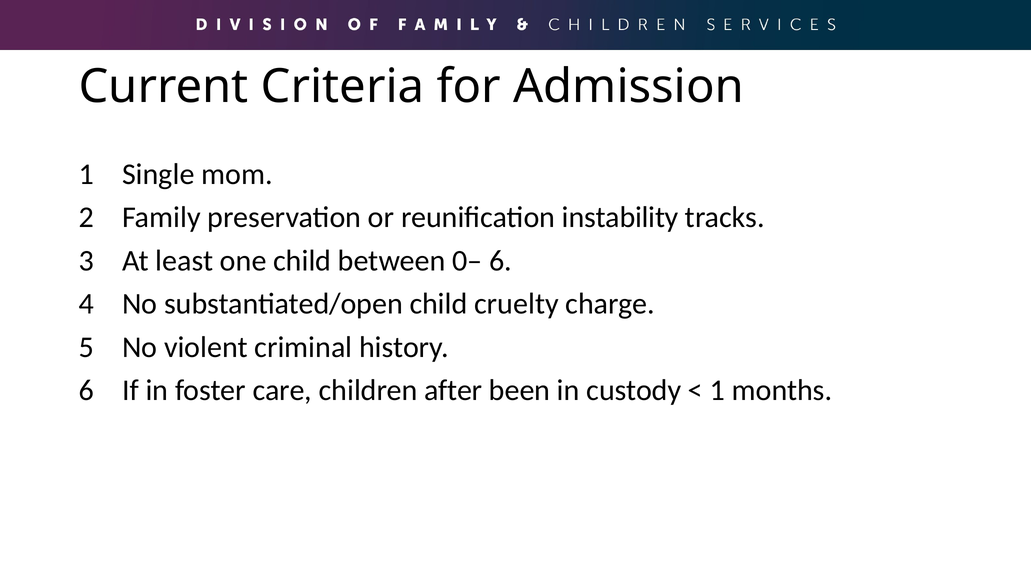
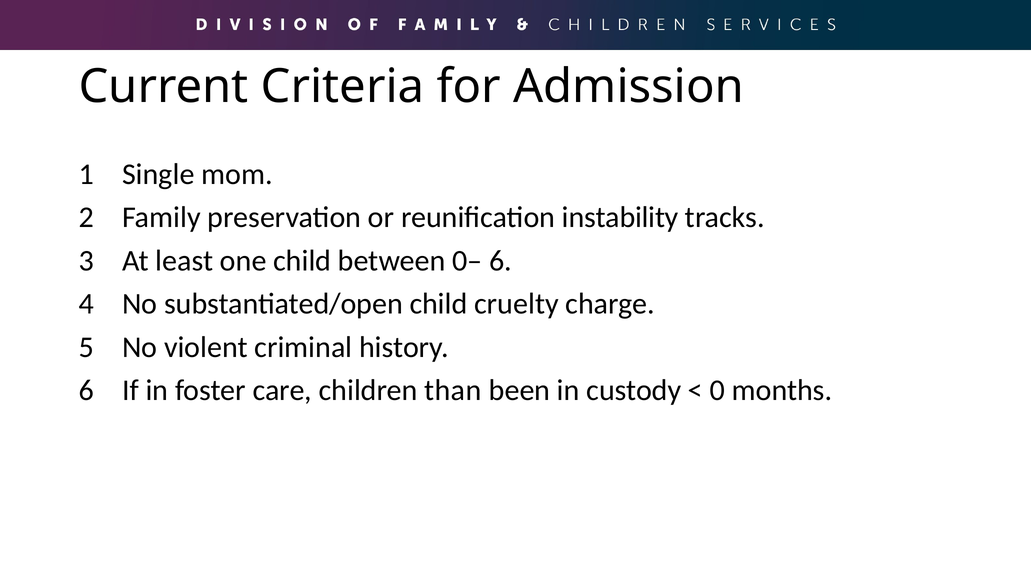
after: after -> than
1 at (717, 390): 1 -> 0
